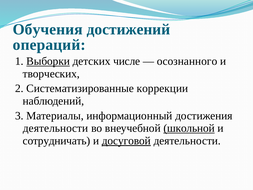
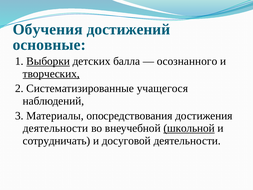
операций: операций -> основные
числе: числе -> балла
творческих underline: none -> present
коррекции: коррекции -> учащегося
информационный: информационный -> опосредствования
досуговой underline: present -> none
